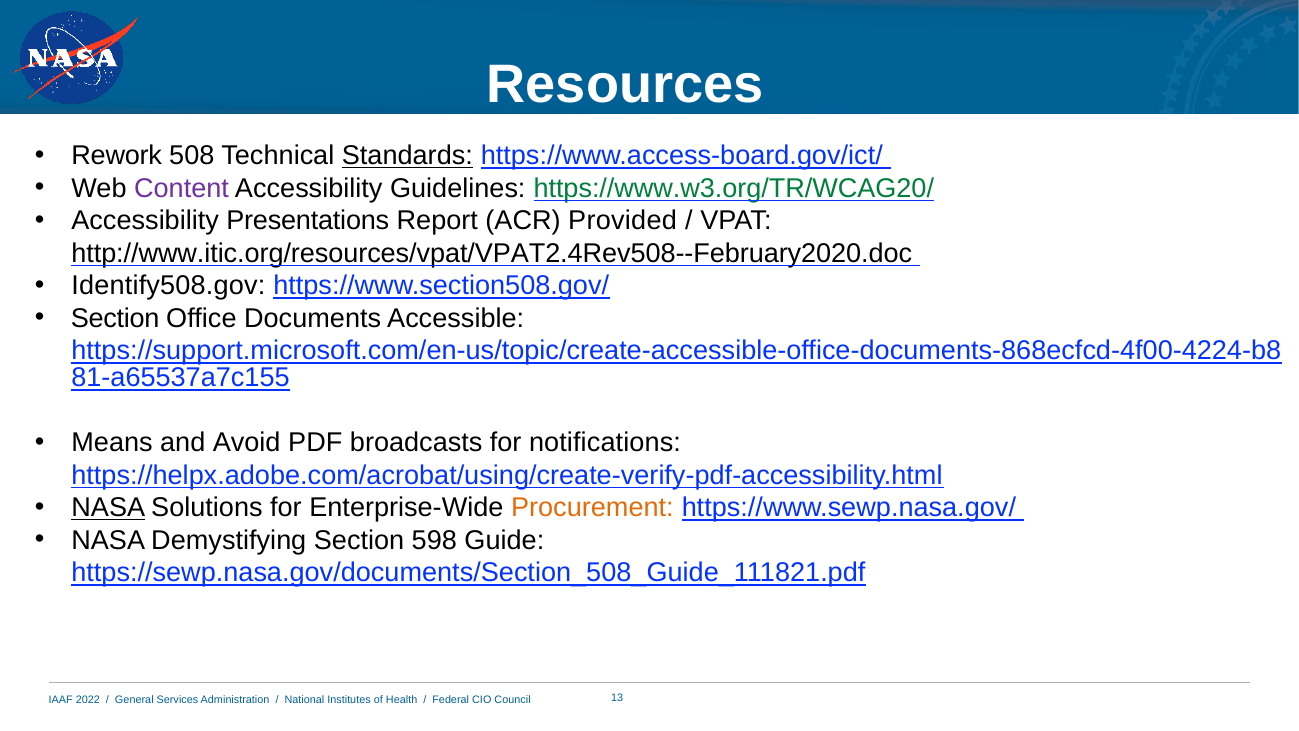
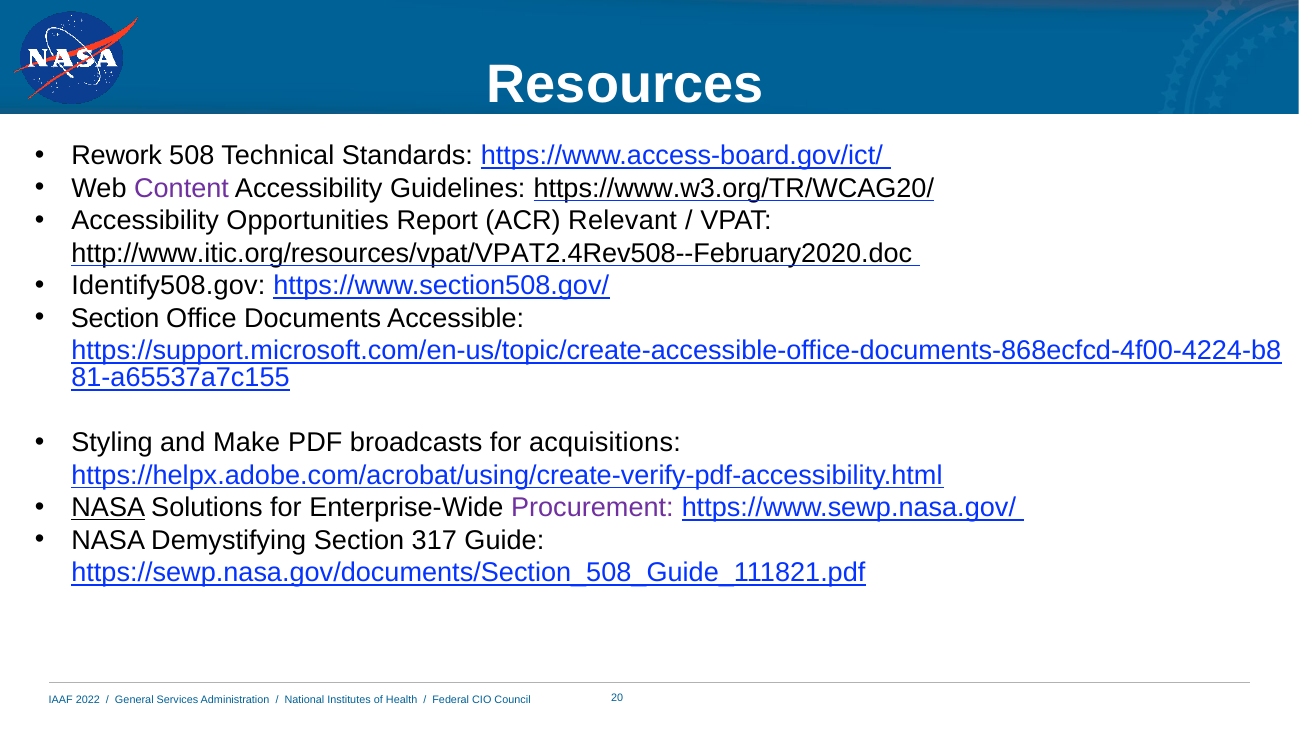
Standards underline: present -> none
https://www.w3.org/TR/WCAG20/ colour: green -> black
Presentations: Presentations -> Opportunities
Provided: Provided -> Relevant
Means: Means -> Styling
Avoid: Avoid -> Make
notifications: notifications -> acquisitions
Procurement colour: orange -> purple
598: 598 -> 317
13: 13 -> 20
